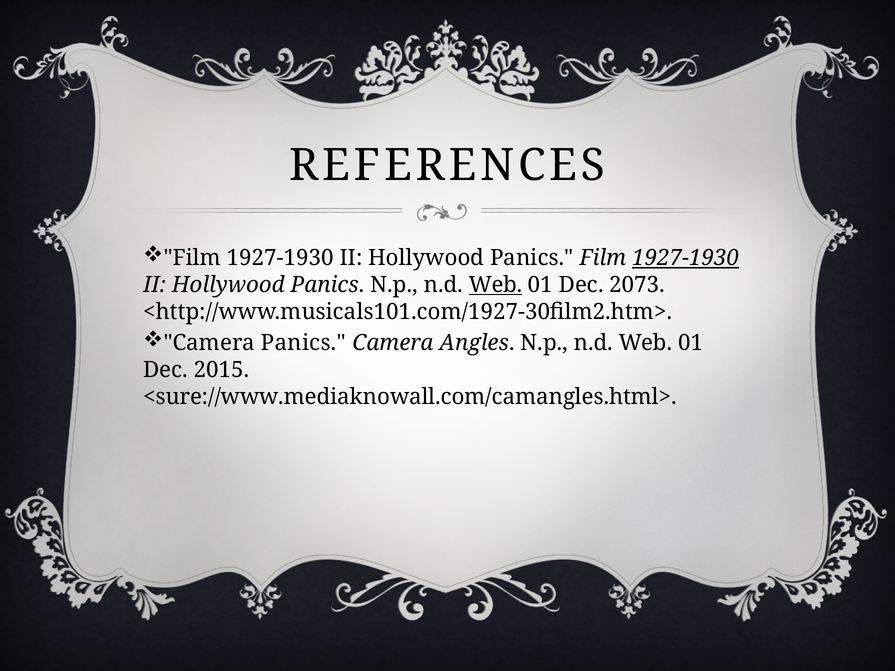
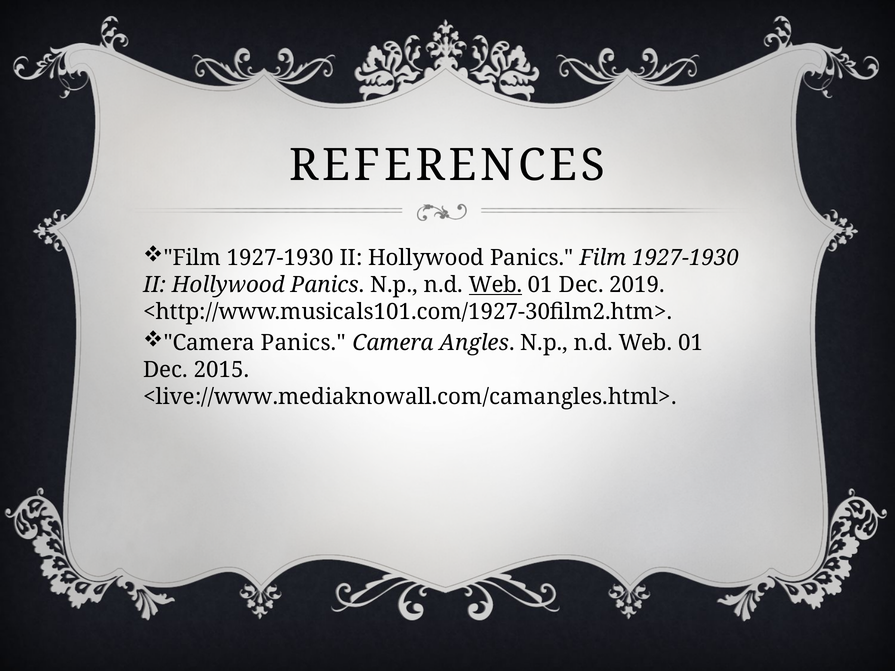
1927-1930 at (686, 258) underline: present -> none
2073: 2073 -> 2019
<sure://www.mediaknowall.com/camangles.html>: <sure://www.mediaknowall.com/camangles.html> -> <live://www.mediaknowall.com/camangles.html>
